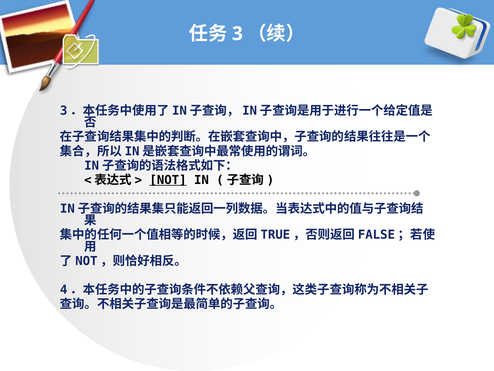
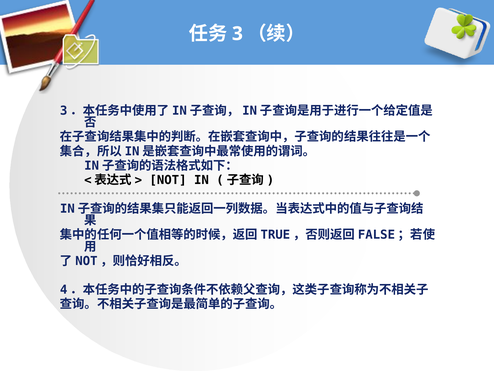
NOT underline: present -> none
